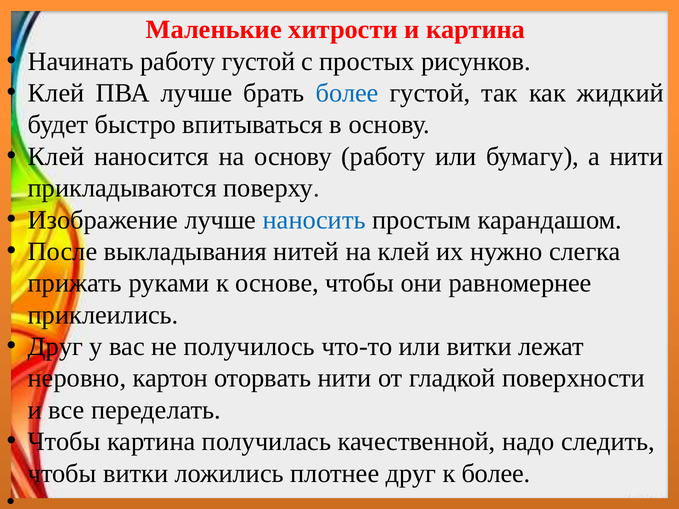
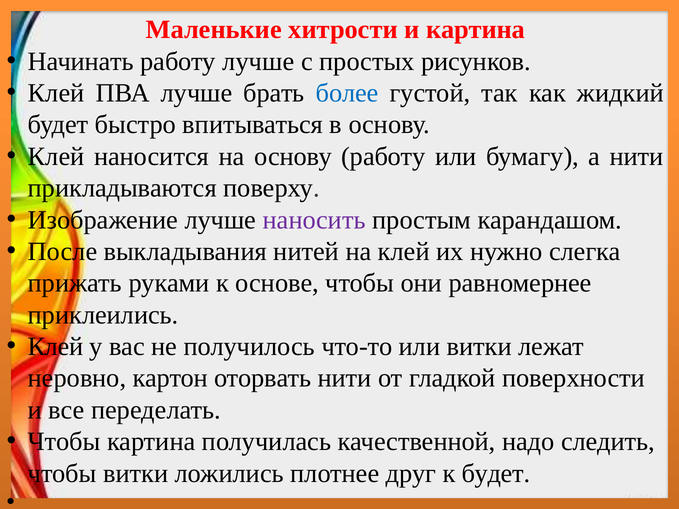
работу густой: густой -> лучше
наносить colour: blue -> purple
Друг at (55, 347): Друг -> Клей
к более: более -> будет
